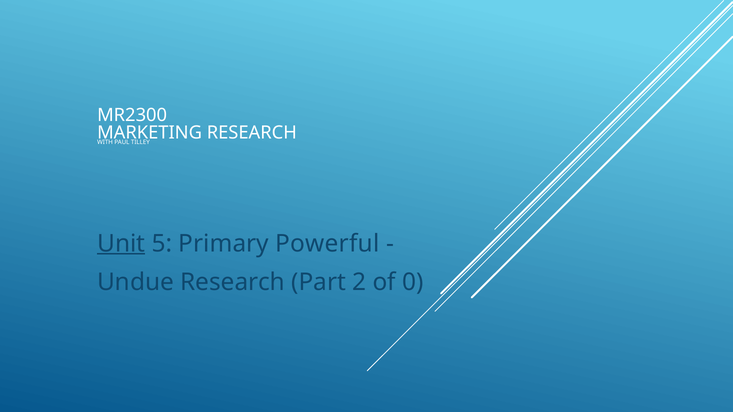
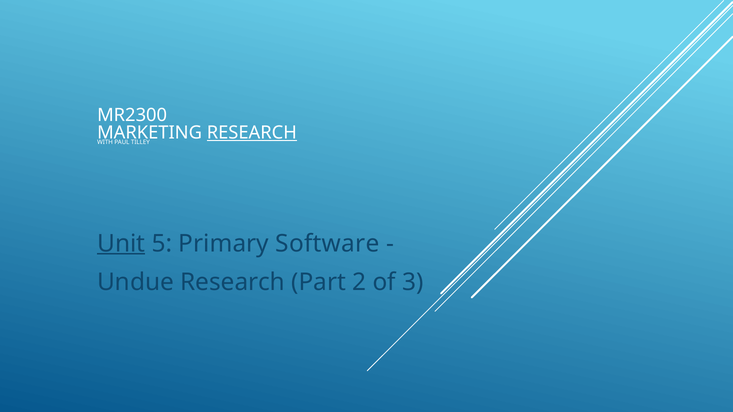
RESEARCH at (252, 133) underline: none -> present
Powerful: Powerful -> Software
0: 0 -> 3
